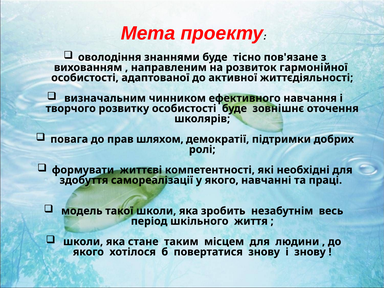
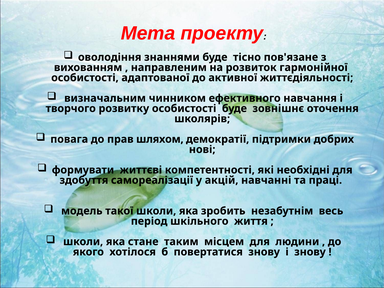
ролі: ролі -> нові
у якого: якого -> акцій
